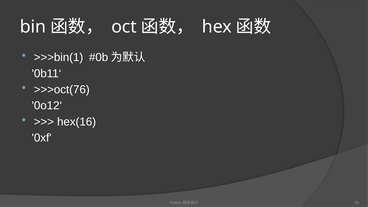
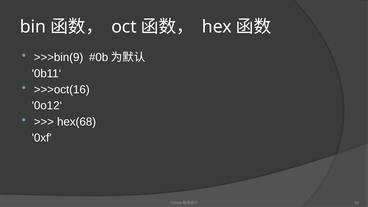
>>>bin(1: >>>bin(1 -> >>>bin(9
>>>oct(76: >>>oct(76 -> >>>oct(16
hex(16: hex(16 -> hex(68
